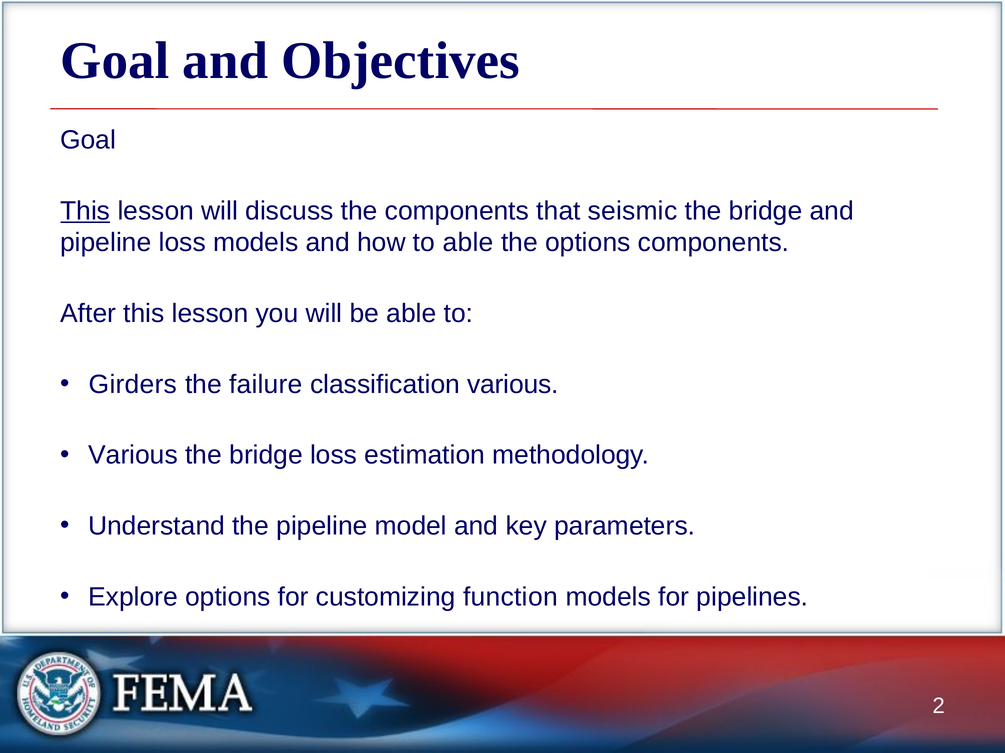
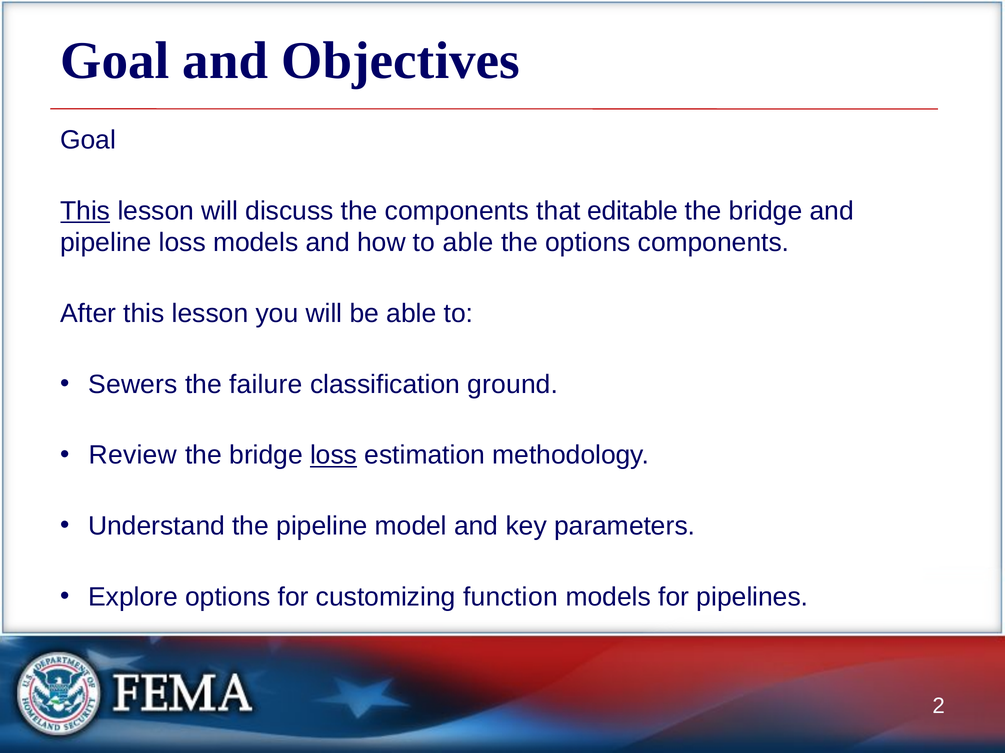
seismic: seismic -> editable
Girders: Girders -> Sewers
classification various: various -> ground
Various at (133, 456): Various -> Review
loss at (334, 456) underline: none -> present
